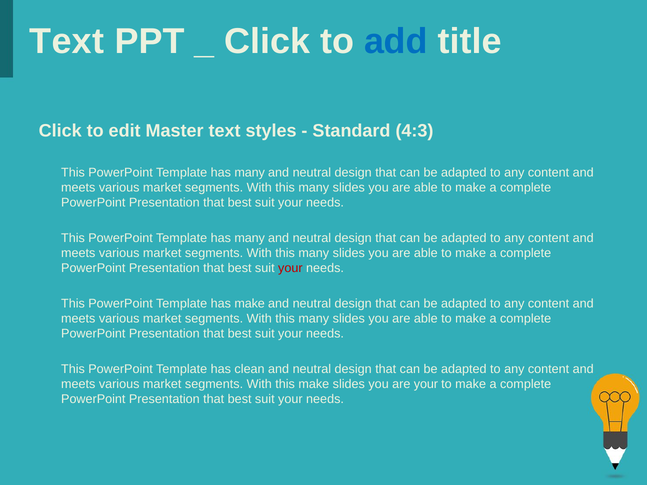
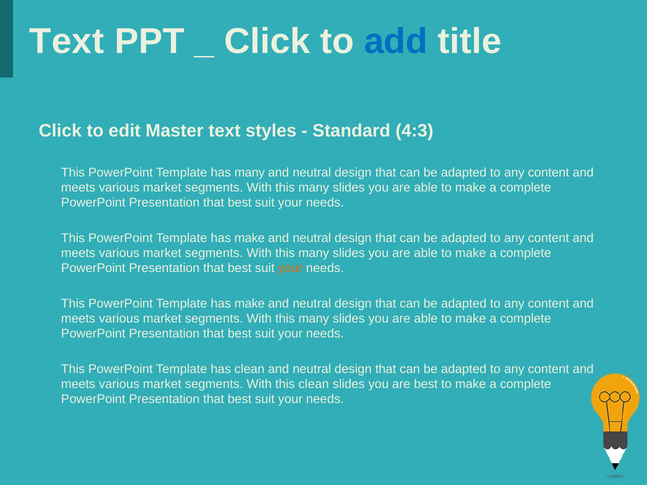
many at (250, 238): many -> make
your at (290, 268) colour: red -> orange
this make: make -> clean
are your: your -> best
